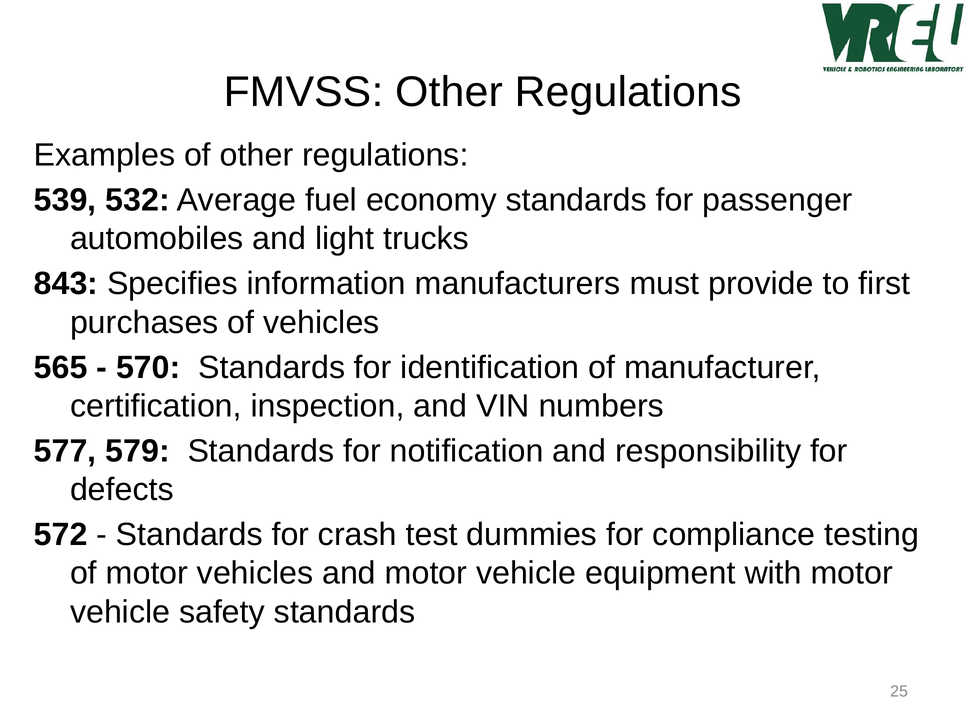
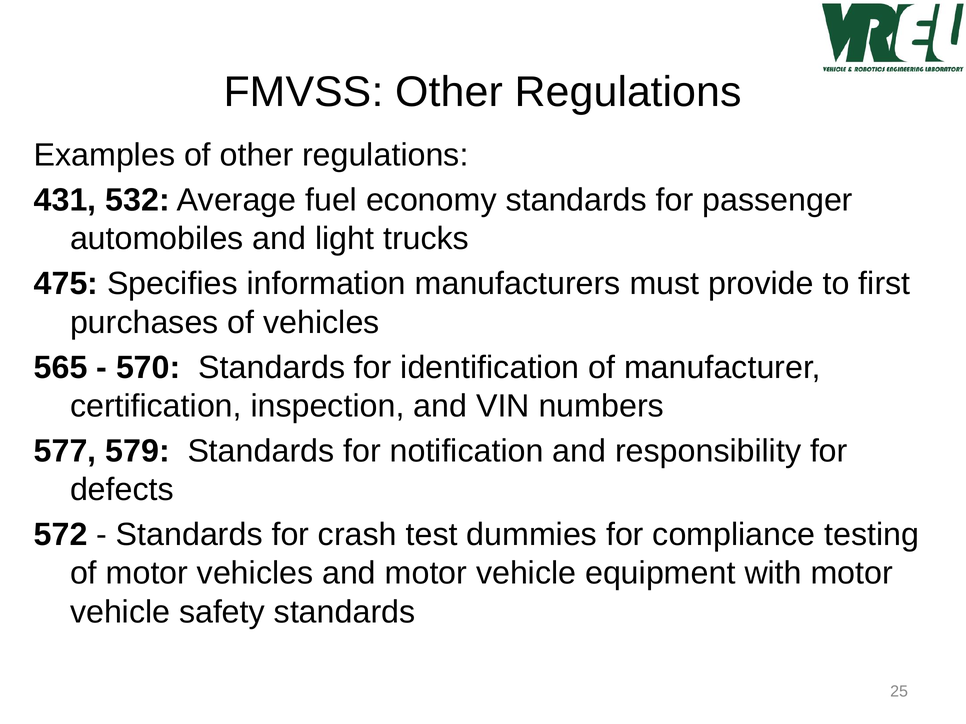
539: 539 -> 431
843: 843 -> 475
